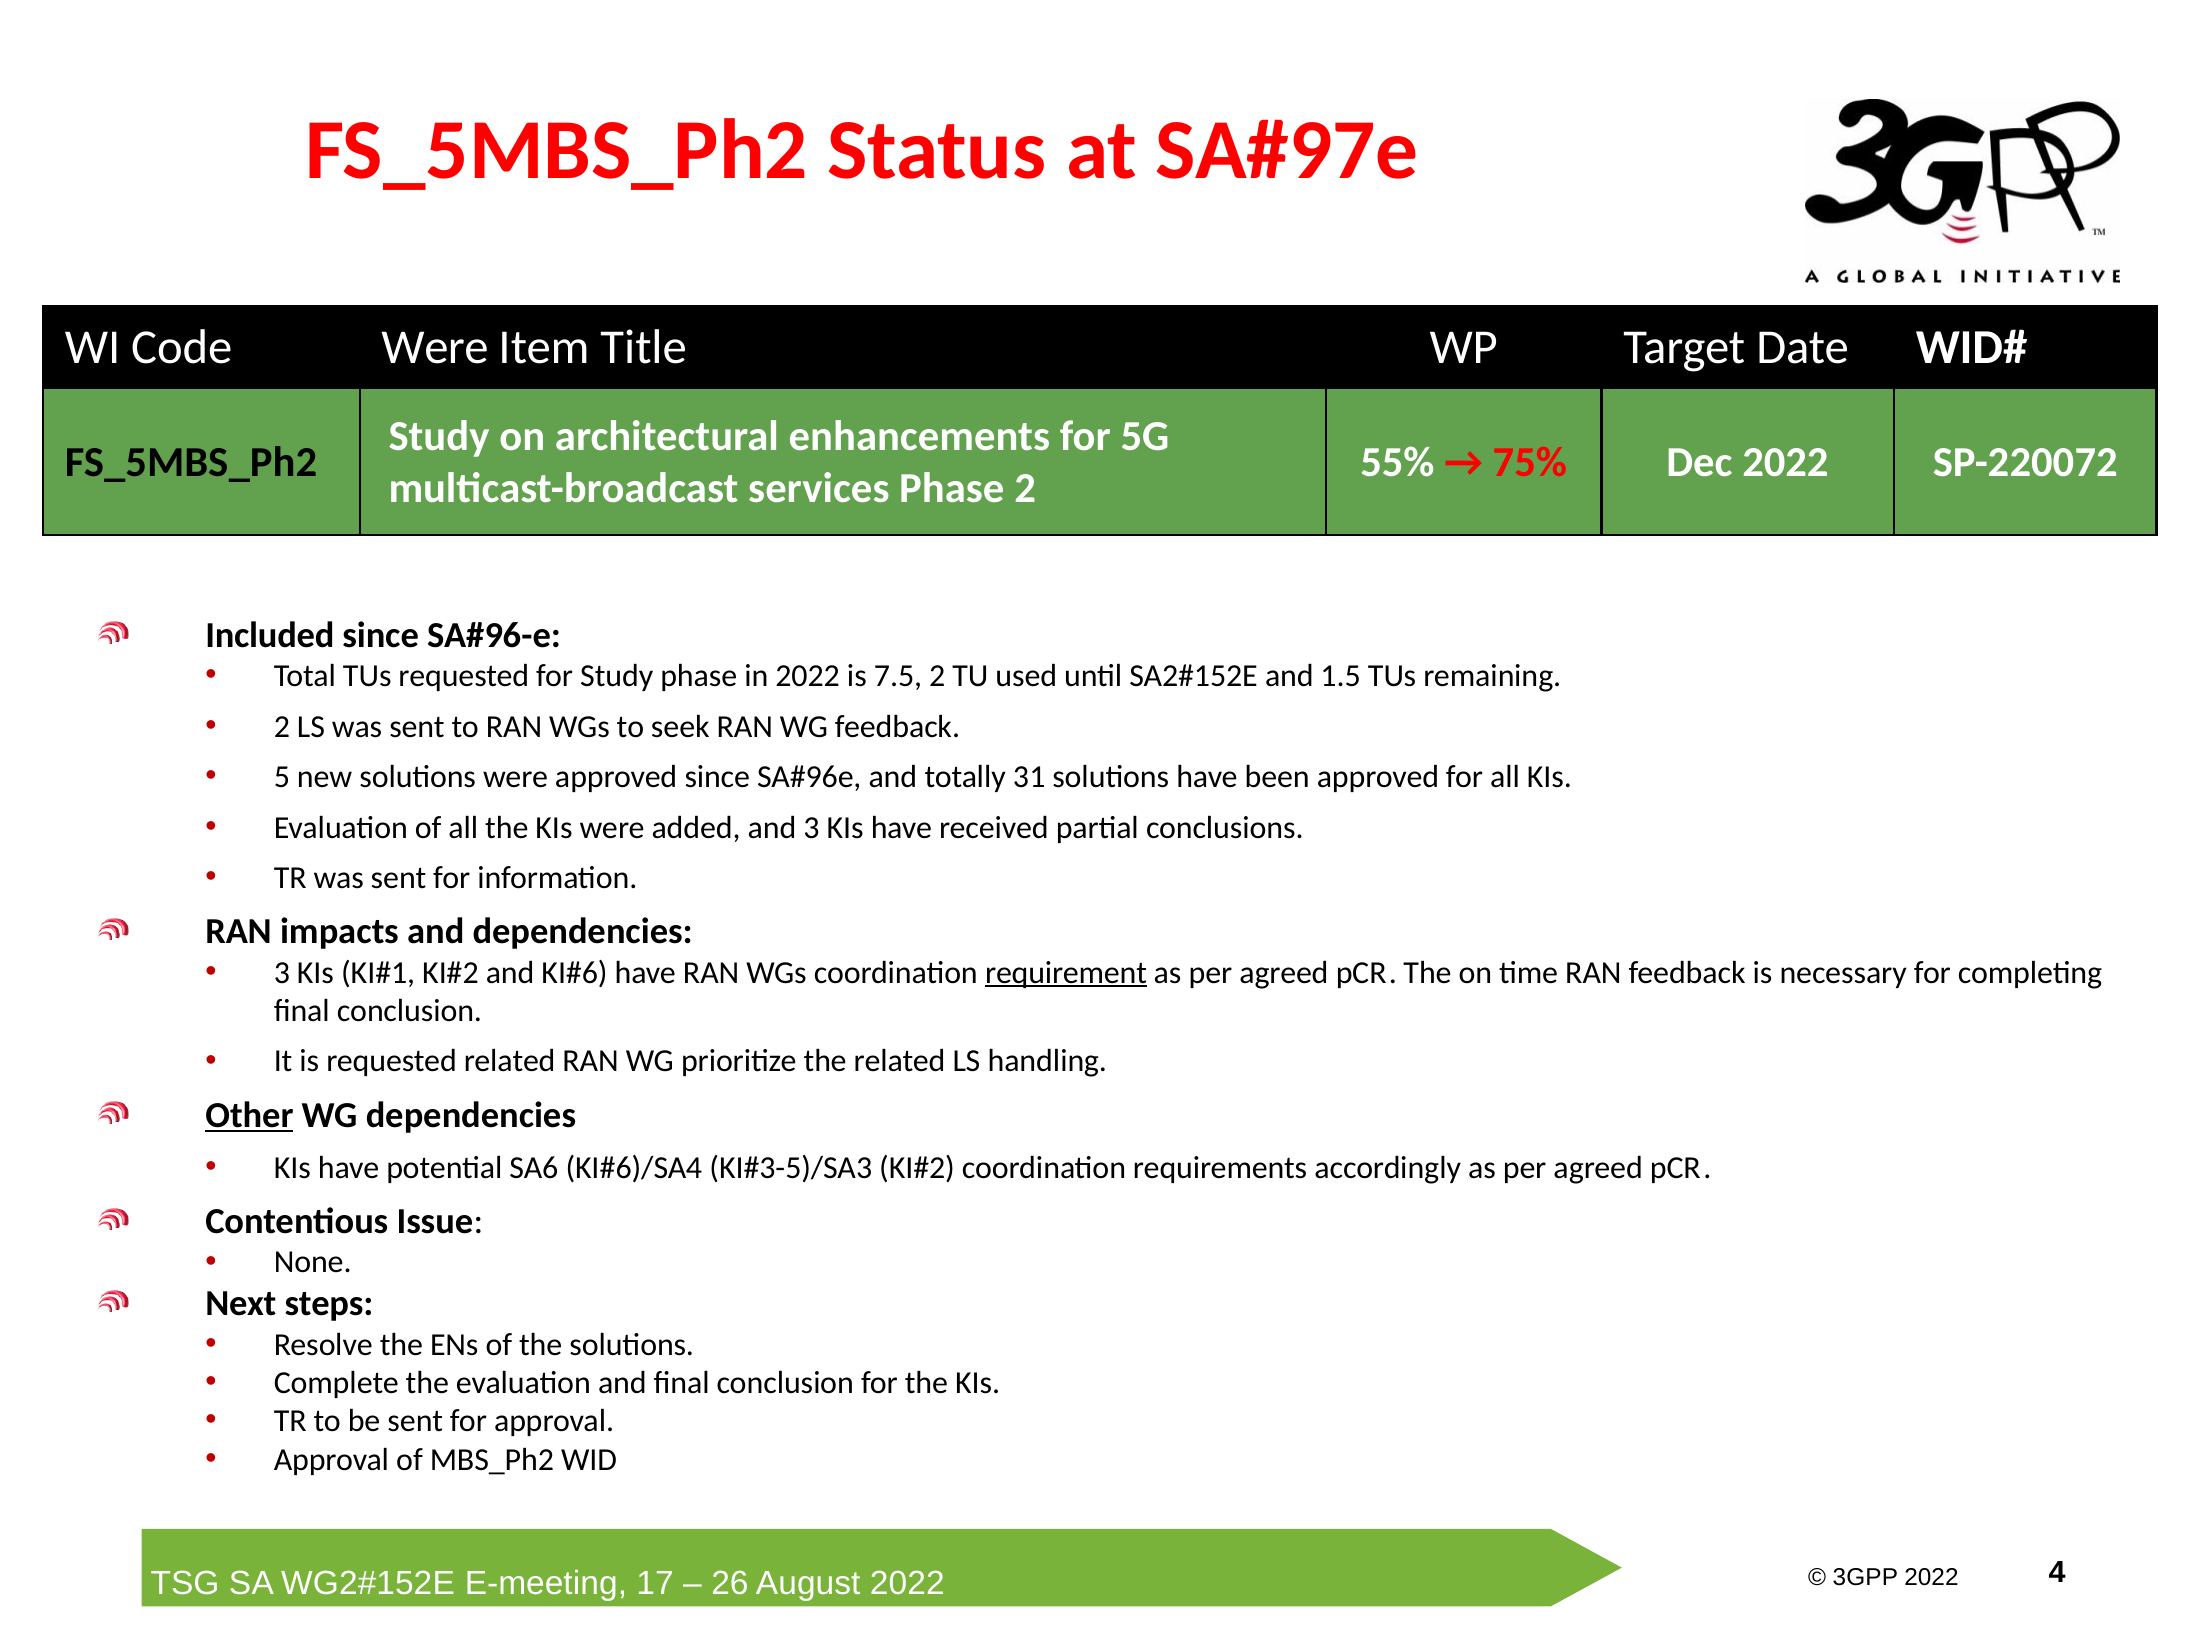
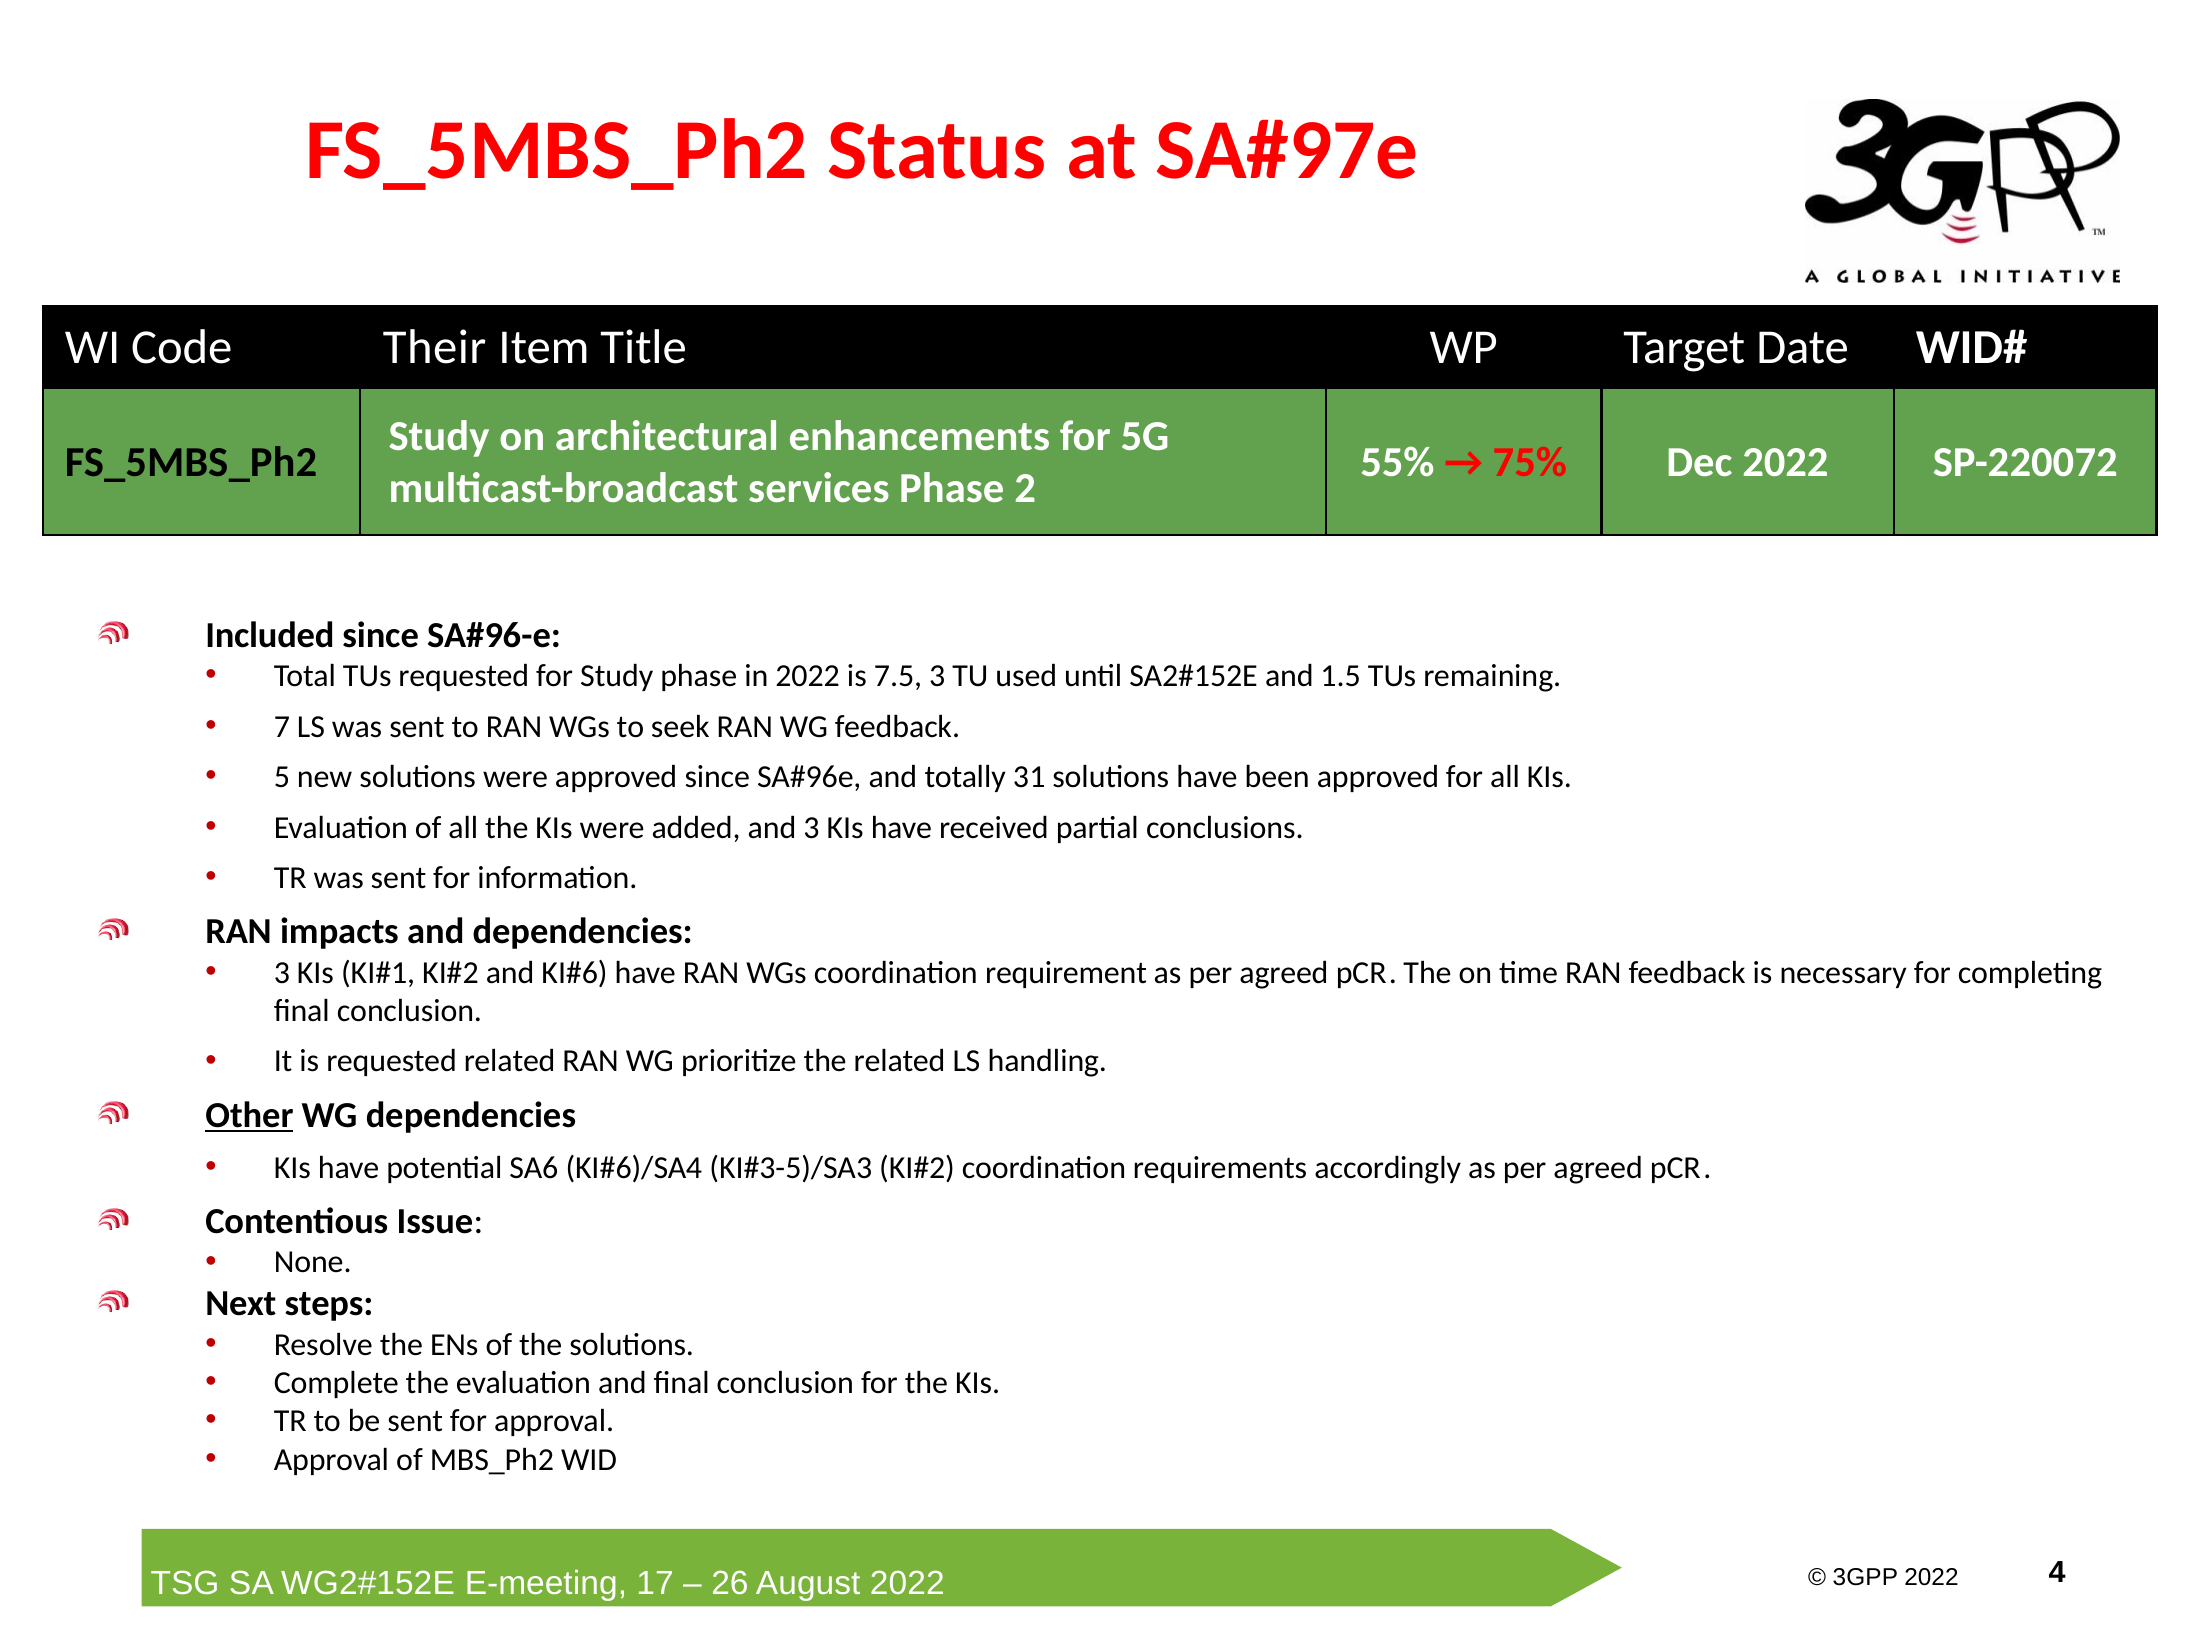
Code Were: Were -> Their
7.5 2: 2 -> 3
2 at (282, 727): 2 -> 7
requirement underline: present -> none
